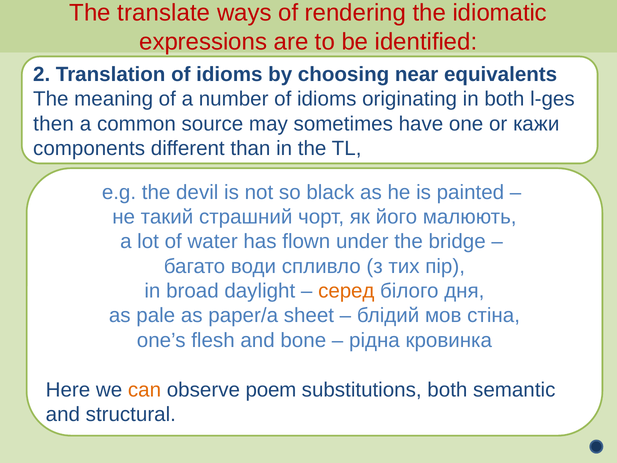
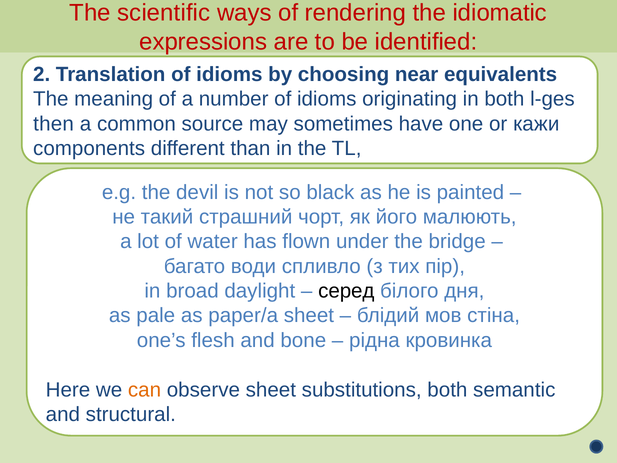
translate: translate -> scientific
серед colour: orange -> black
observe poem: poem -> sheet
